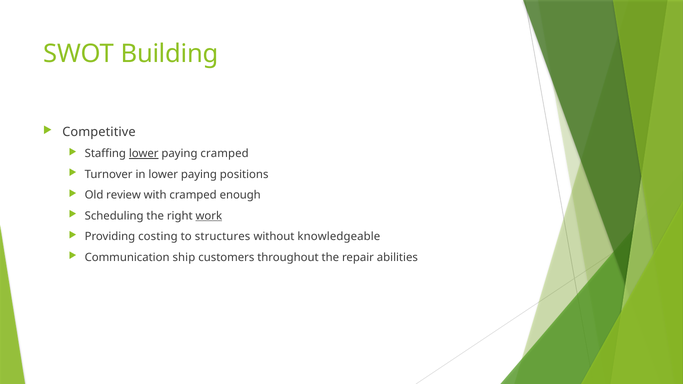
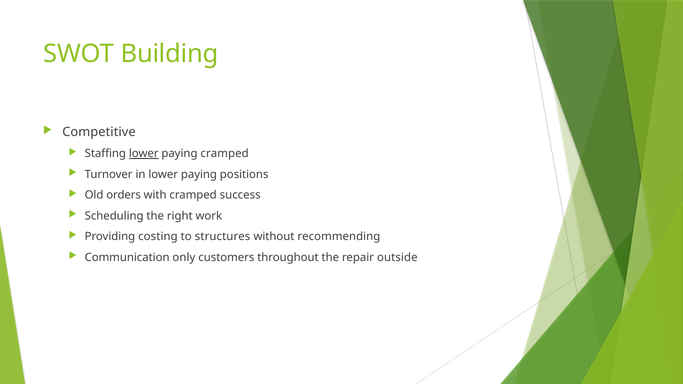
review: review -> orders
enough: enough -> success
work underline: present -> none
knowledgeable: knowledgeable -> recommending
ship: ship -> only
abilities: abilities -> outside
